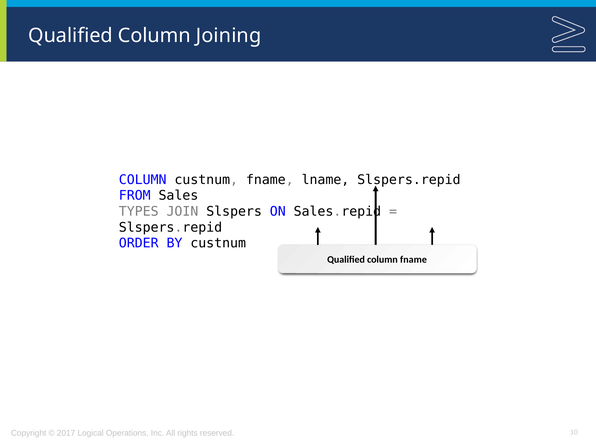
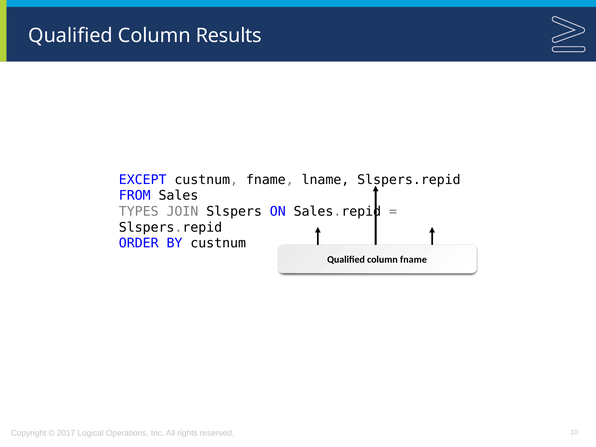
Joining: Joining -> Results
COLUMN at (143, 180): COLUMN -> EXCEPT
